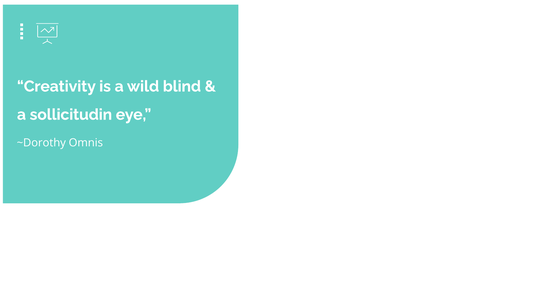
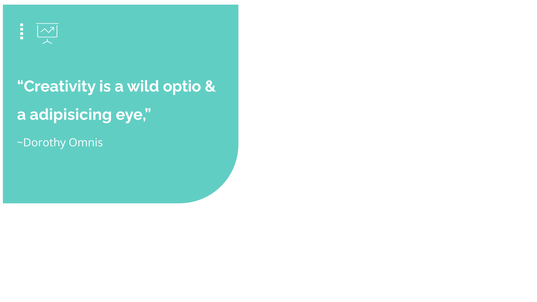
blind: blind -> optio
sollicitudin: sollicitudin -> adipisicing
